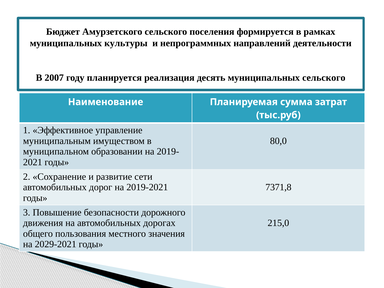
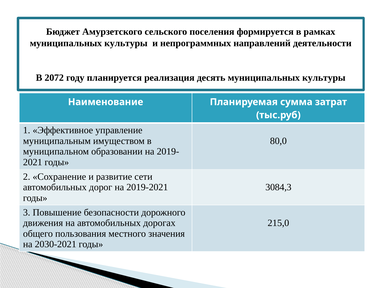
2007: 2007 -> 2072
десять муниципальных сельского: сельского -> культуры
7371,8: 7371,8 -> 3084,3
2029-2021: 2029-2021 -> 2030-2021
